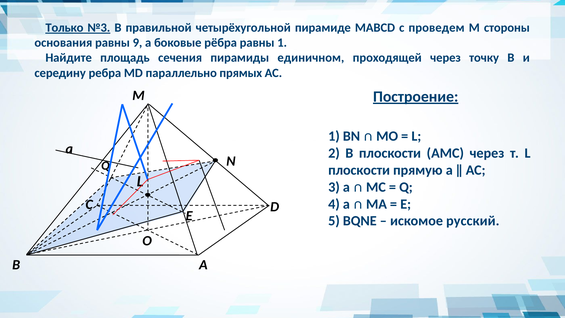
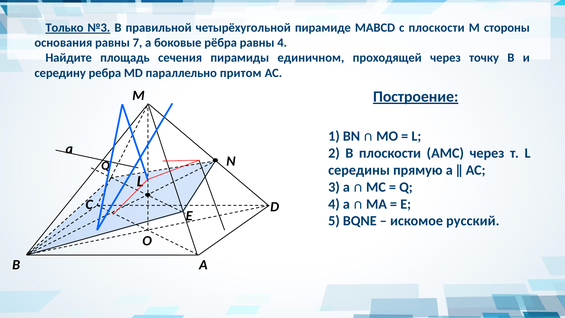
с проведем: проведем -> плоскости
9: 9 -> 7
равны 1: 1 -> 4
прямых: прямых -> притом
плоскости at (359, 170): плоскости -> середины
